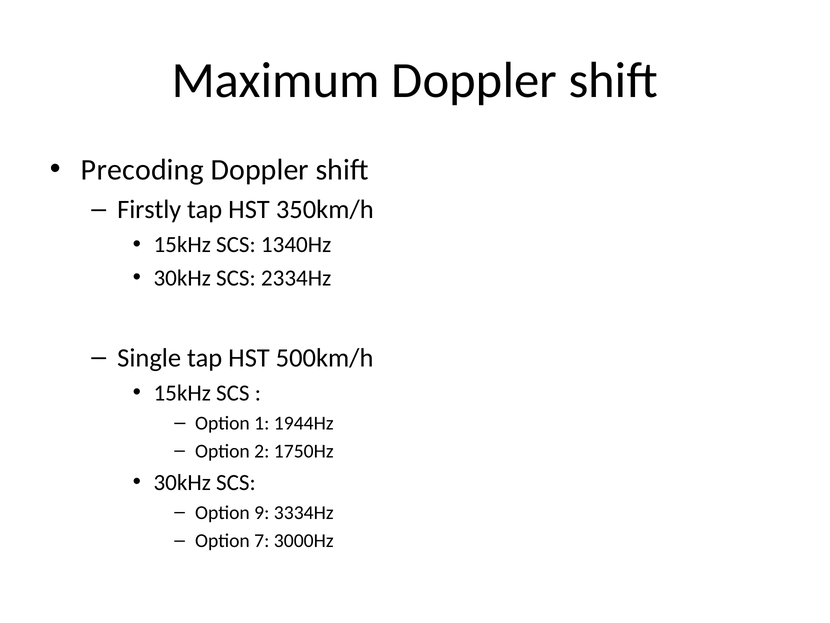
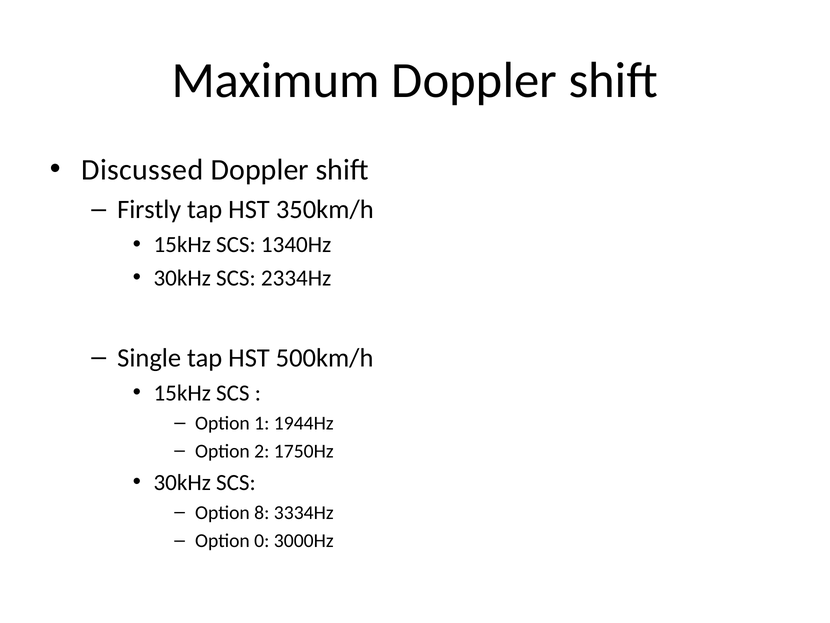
Precoding: Precoding -> Discussed
9: 9 -> 8
7: 7 -> 0
